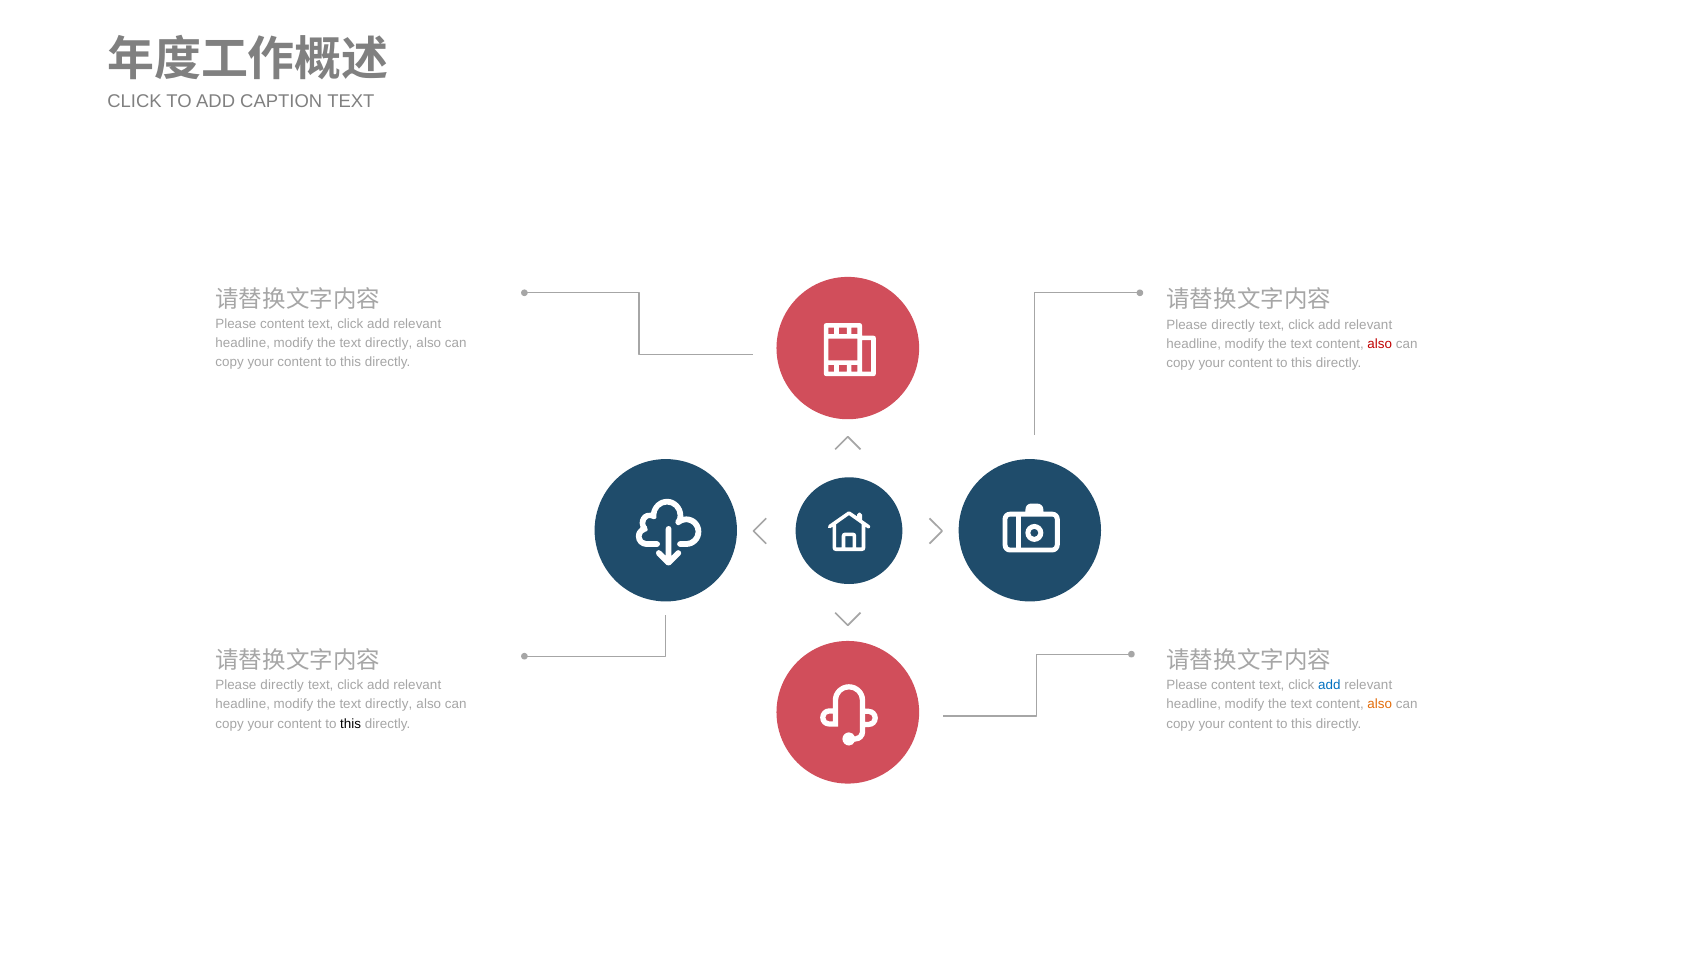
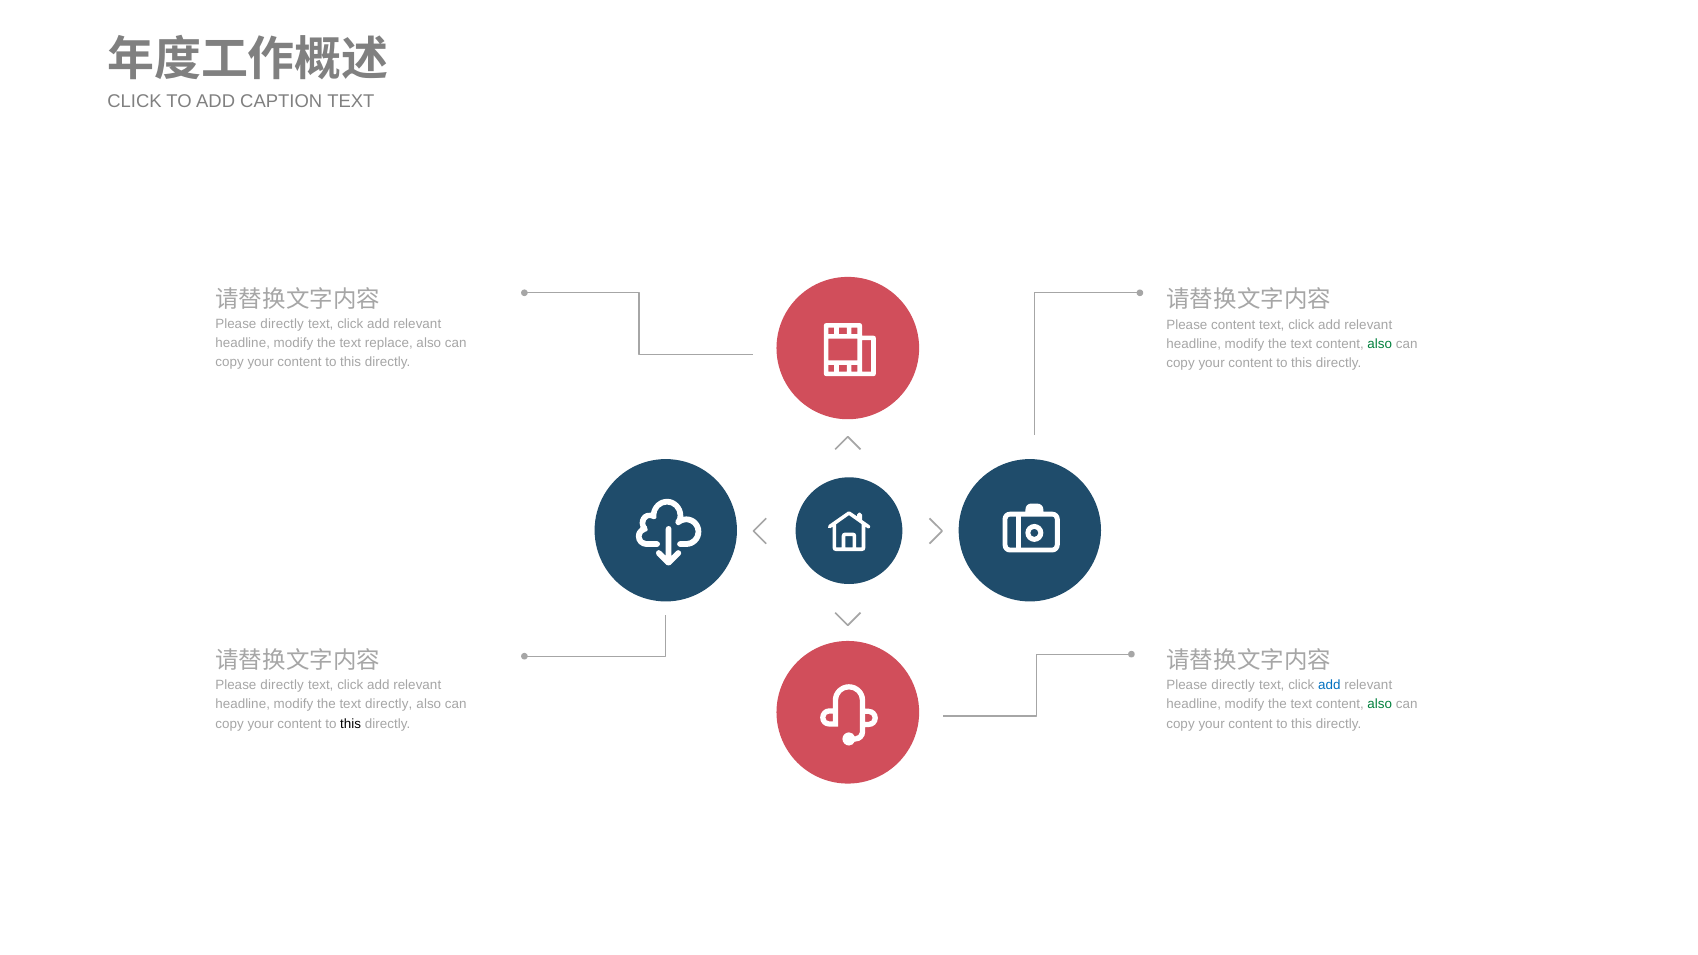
content at (282, 324): content -> directly
directly at (1233, 325): directly -> content
directly at (389, 343): directly -> replace
also at (1380, 344) colour: red -> green
content at (1233, 685): content -> directly
also at (1380, 704) colour: orange -> green
